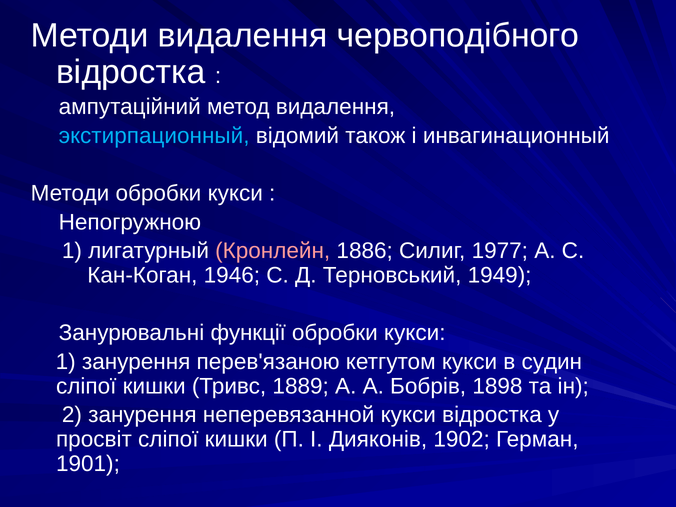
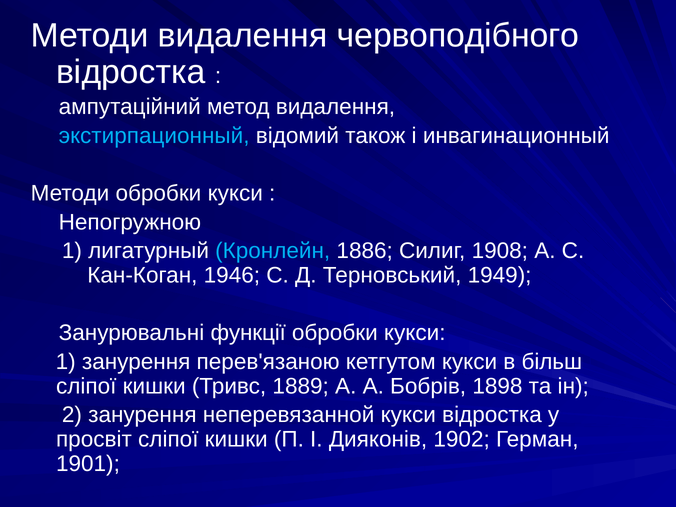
Кронлейн colour: pink -> light blue
1977: 1977 -> 1908
судин: судин -> більш
